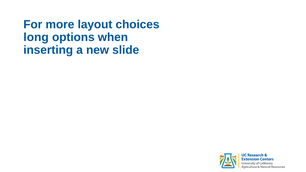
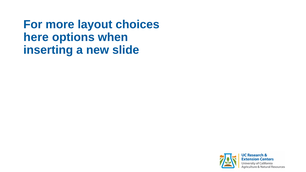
long: long -> here
